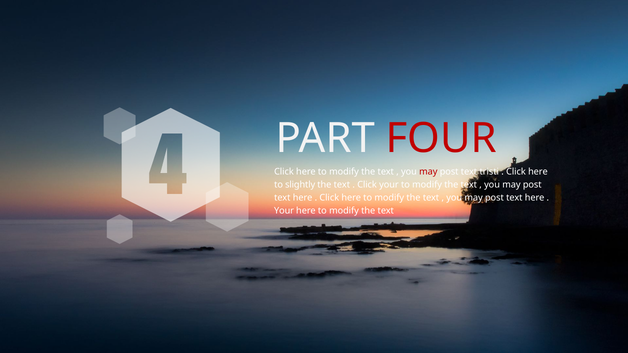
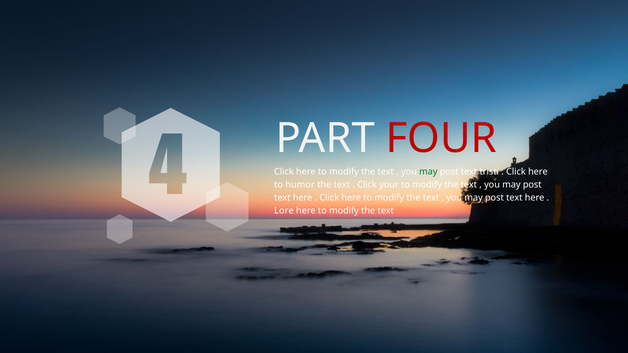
may at (428, 172) colour: red -> green
slightly: slightly -> humor
Your at (284, 211): Your -> Lore
